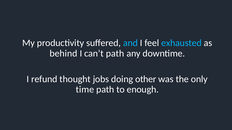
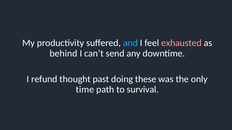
exhausted colour: light blue -> pink
can’t path: path -> send
jobs: jobs -> past
other: other -> these
enough: enough -> survival
